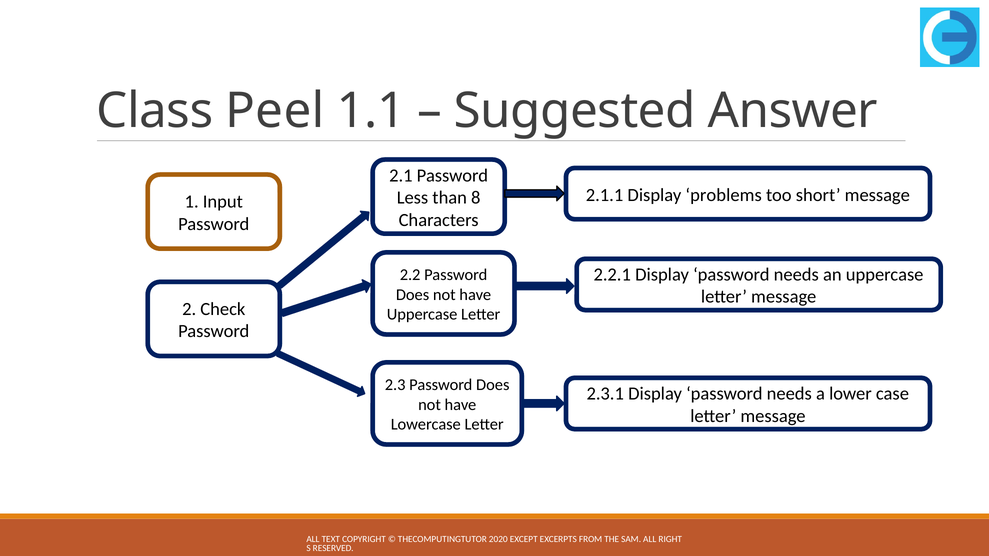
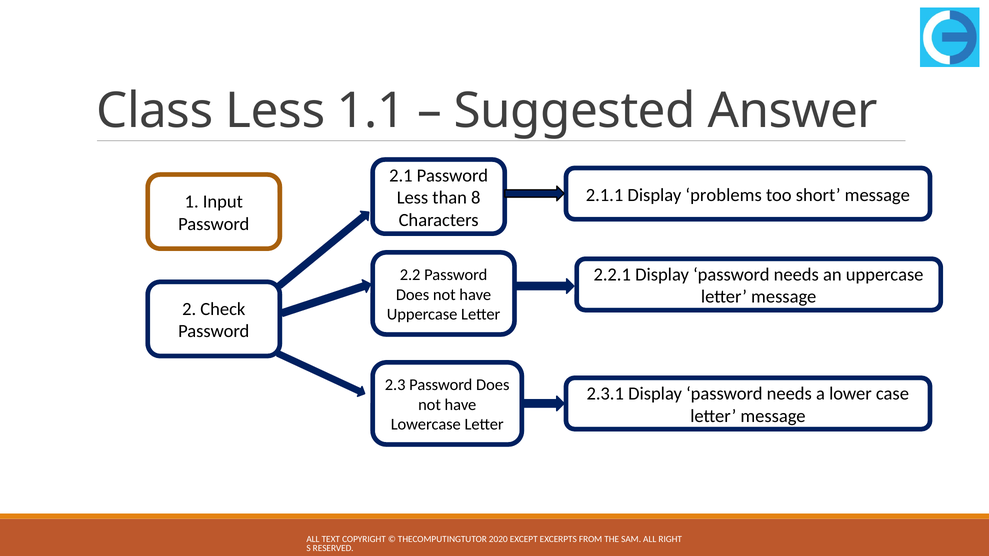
Class Peel: Peel -> Less
